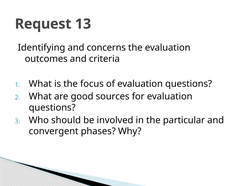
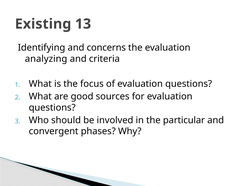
Request: Request -> Existing
outcomes: outcomes -> analyzing
